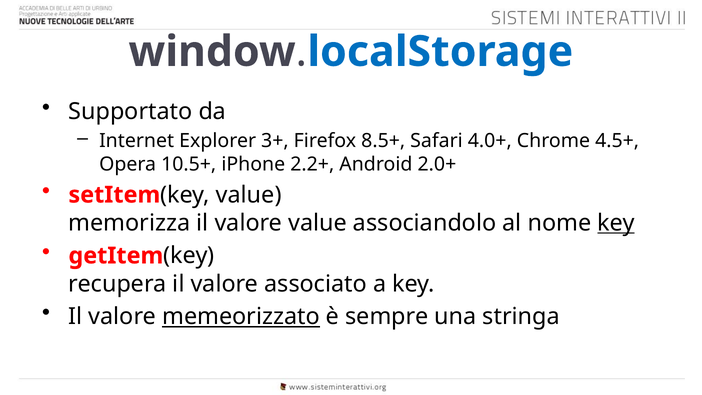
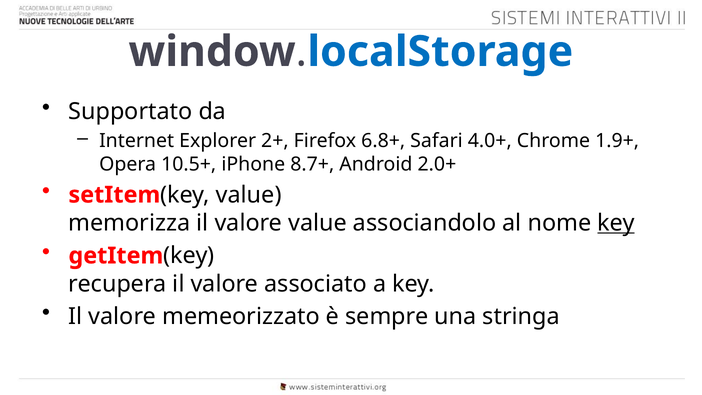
3+: 3+ -> 2+
8.5+: 8.5+ -> 6.8+
4.5+: 4.5+ -> 1.9+
2.2+: 2.2+ -> 8.7+
memeorizzato underline: present -> none
